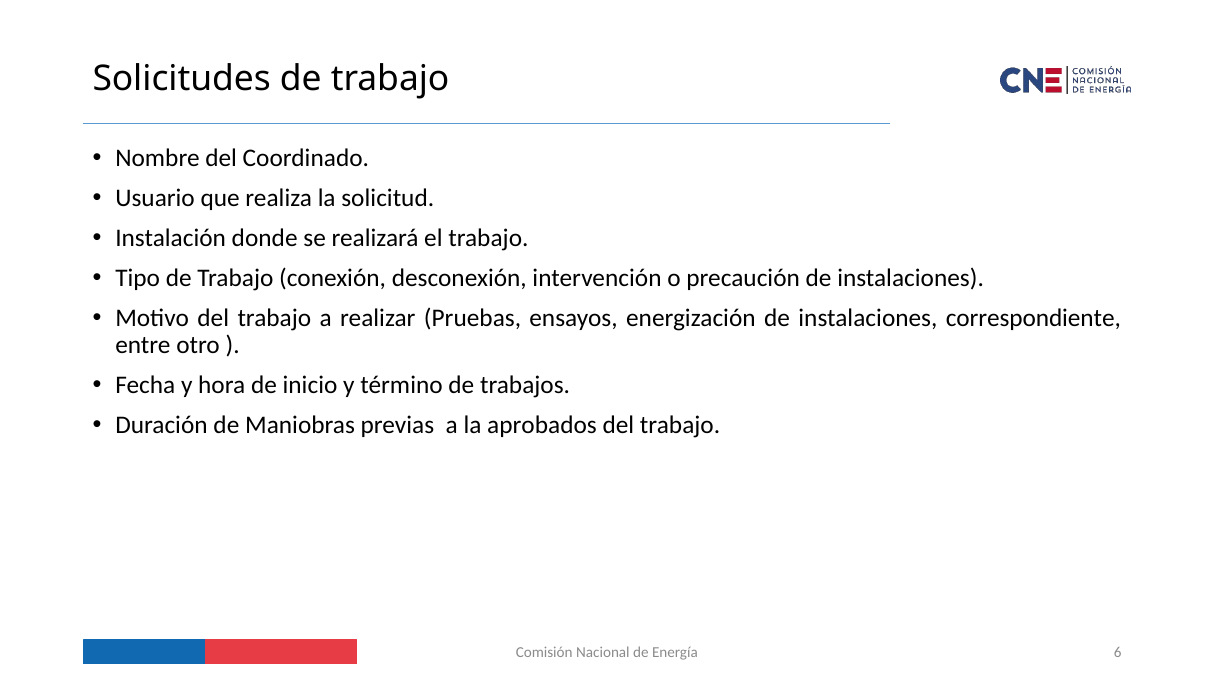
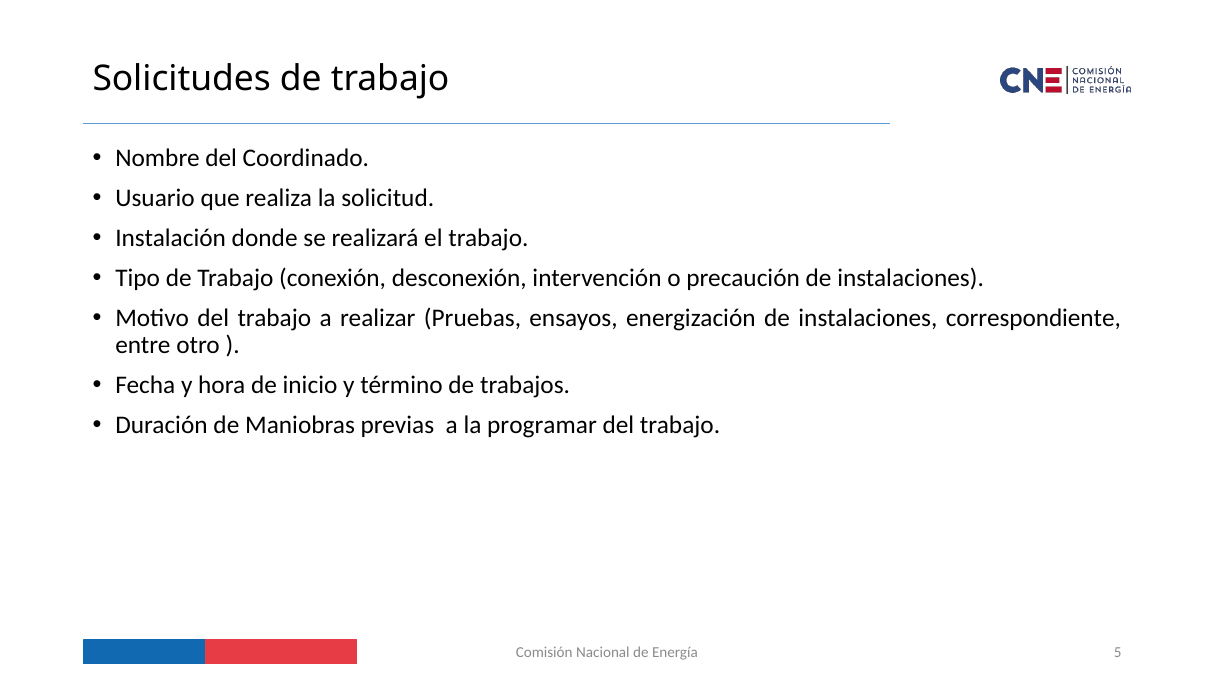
aprobados: aprobados -> programar
6: 6 -> 5
